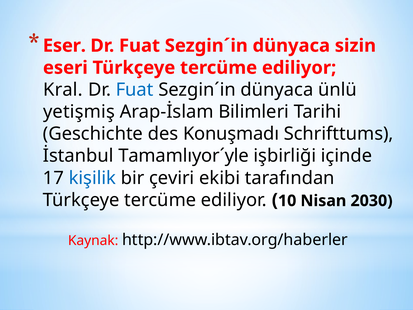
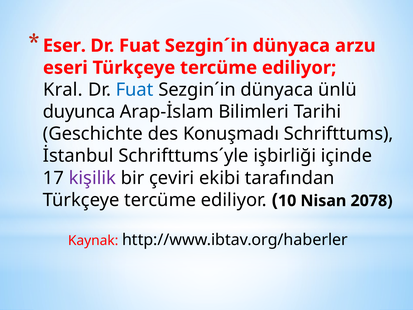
sizin: sizin -> arzu
yetişmiş: yetişmiş -> duyunca
Tamamlıyor´yle: Tamamlıyor´yle -> Schrifttums´yle
kişilik colour: blue -> purple
2030: 2030 -> 2078
